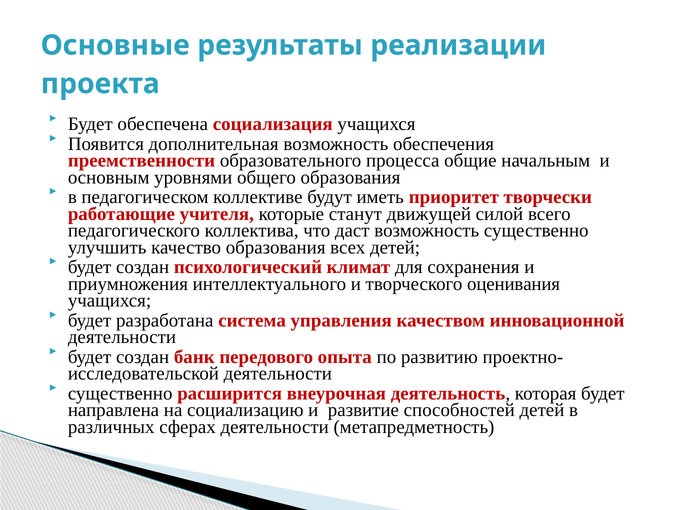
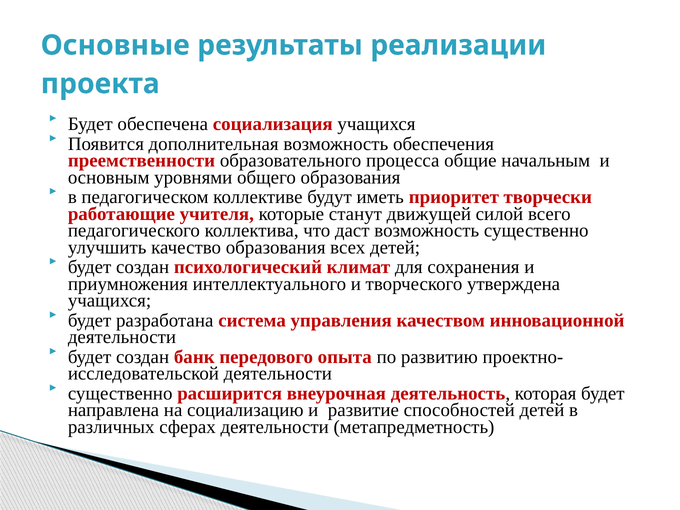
оценивания: оценивания -> утверждена
